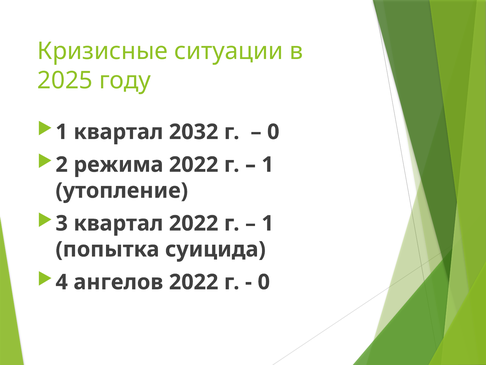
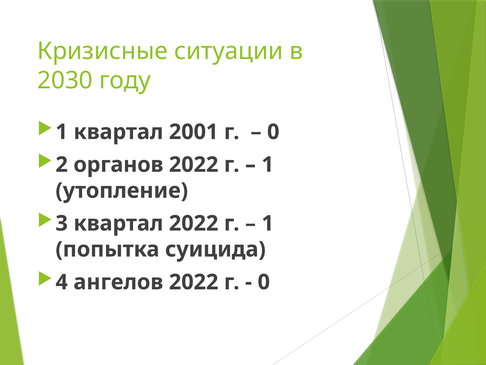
2025: 2025 -> 2030
2032: 2032 -> 2001
режима: режима -> органов
